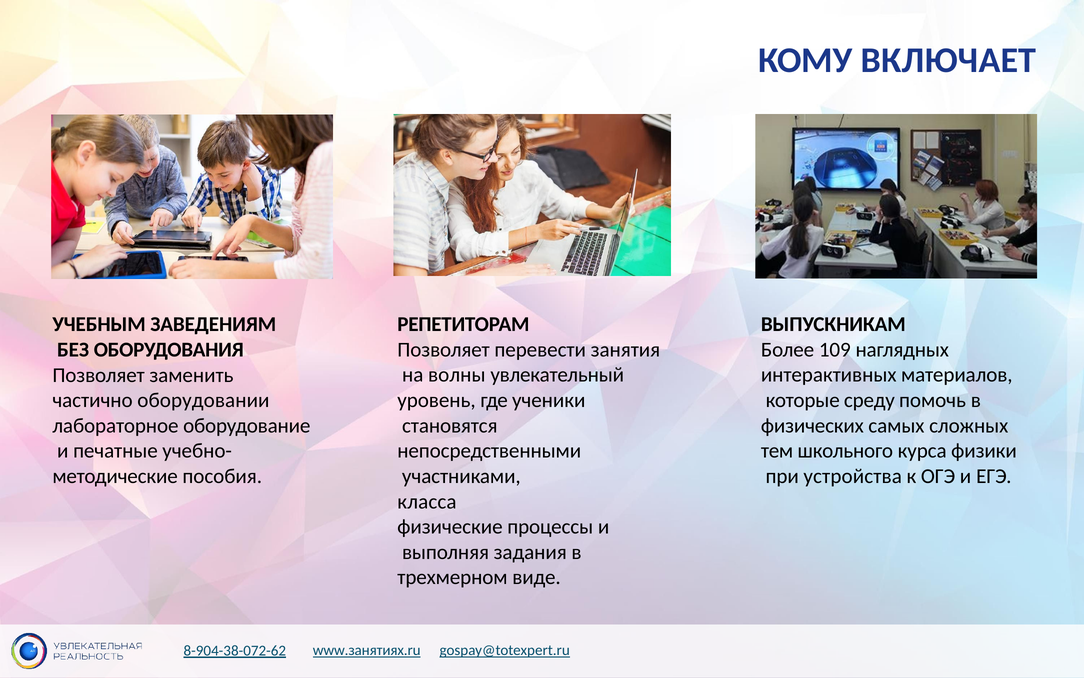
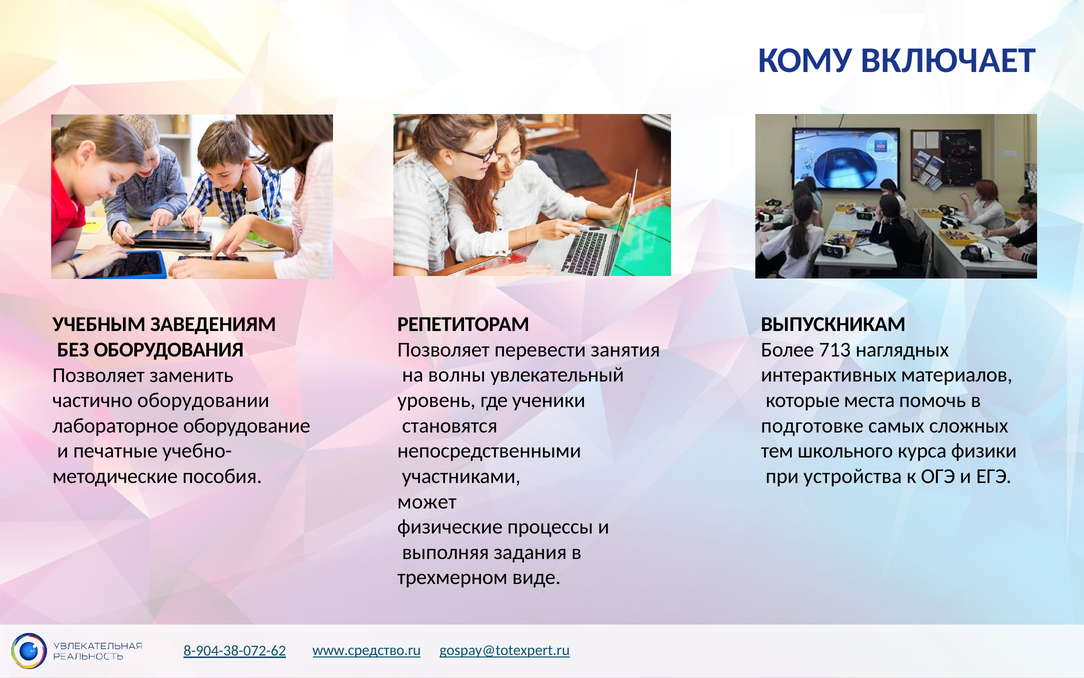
109: 109 -> 713
среду: среду -> места
физических: физических -> подготовке
класса: класса -> может
www.занятиях.ru: www.занятиях.ru -> www.средство.ru
